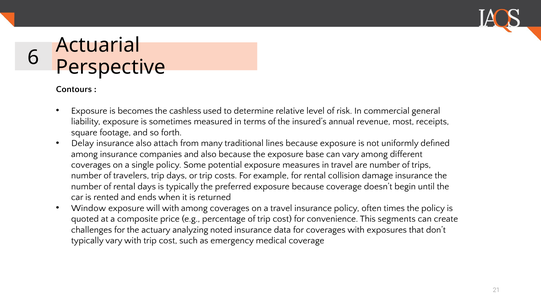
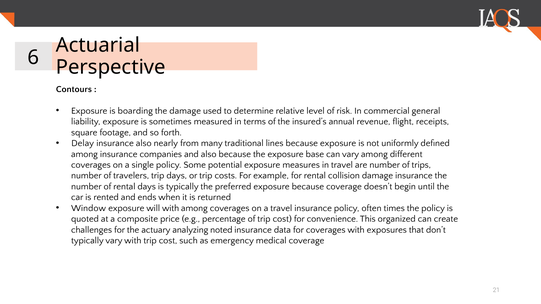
becomes: becomes -> boarding
the cashless: cashless -> damage
most: most -> flight
attach: attach -> nearly
segments: segments -> organized
